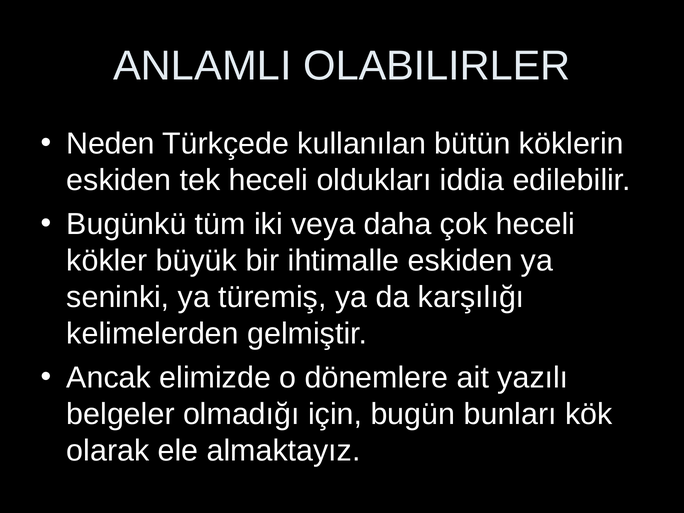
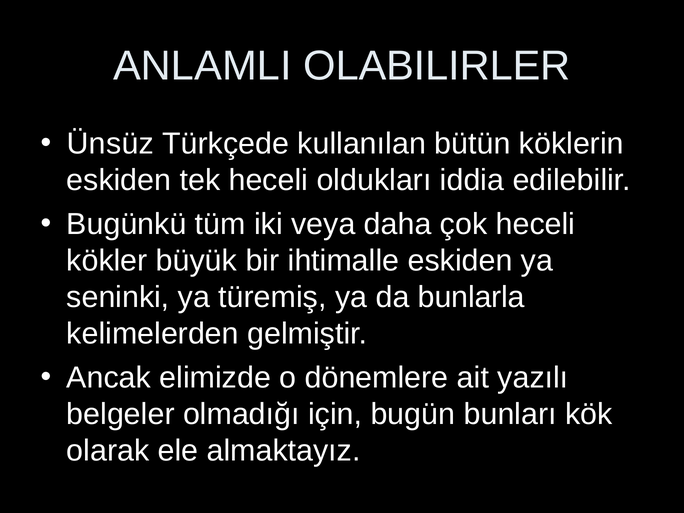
Neden: Neden -> Ünsüz
karşılığı: karşılığı -> bunlarla
